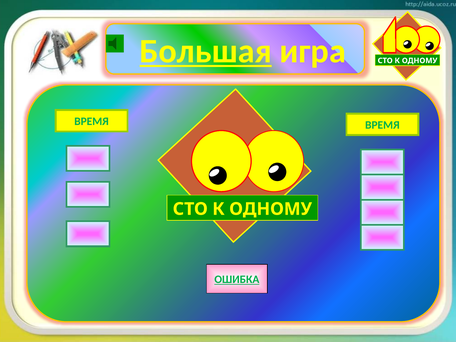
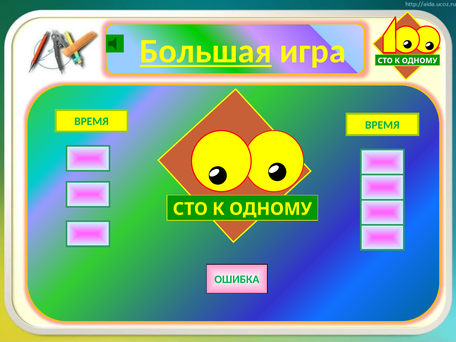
ОШИБКА underline: present -> none
